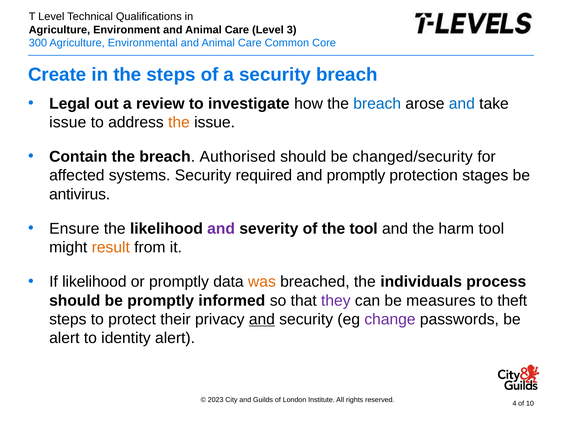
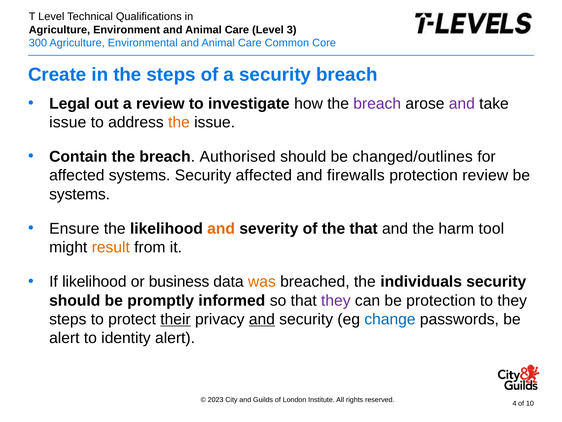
breach at (377, 103) colour: blue -> purple
and at (462, 103) colour: blue -> purple
changed/security: changed/security -> changed/outlines
Security required: required -> affected
and promptly: promptly -> firewalls
protection stages: stages -> review
antivirus at (80, 194): antivirus -> systems
and at (221, 228) colour: purple -> orange
the tool: tool -> that
or promptly: promptly -> business
individuals process: process -> security
be measures: measures -> protection
to theft: theft -> they
their underline: none -> present
change colour: purple -> blue
